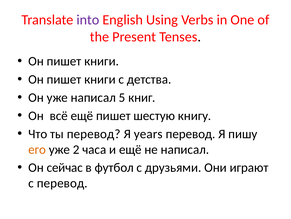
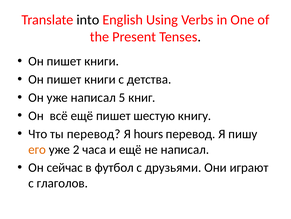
into colour: purple -> black
years: years -> hours
с перевод: перевод -> глаголов
